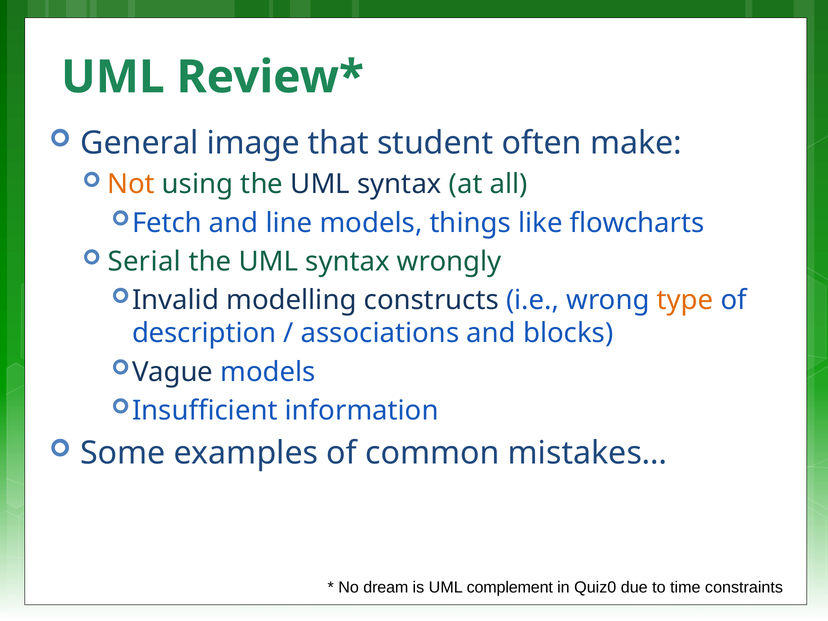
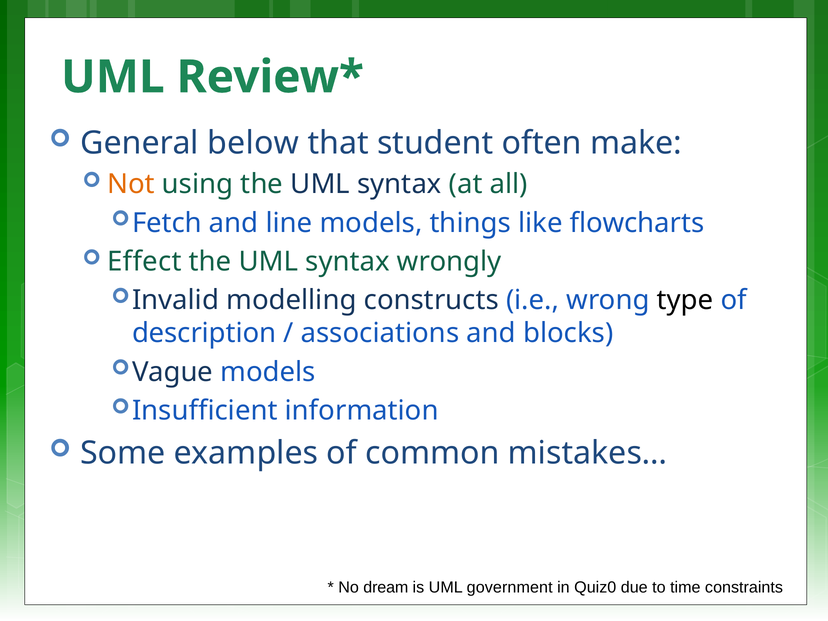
image: image -> below
Serial: Serial -> Effect
type colour: orange -> black
complement: complement -> government
